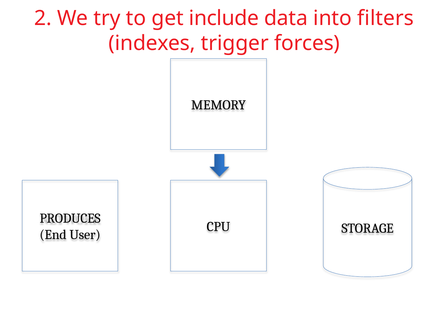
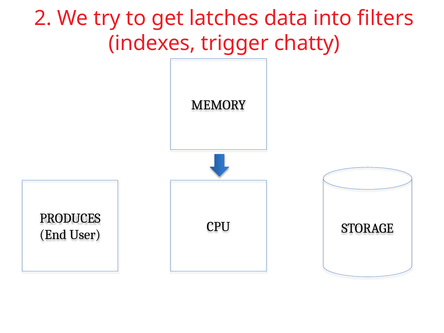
include: include -> latches
forces: forces -> chatty
